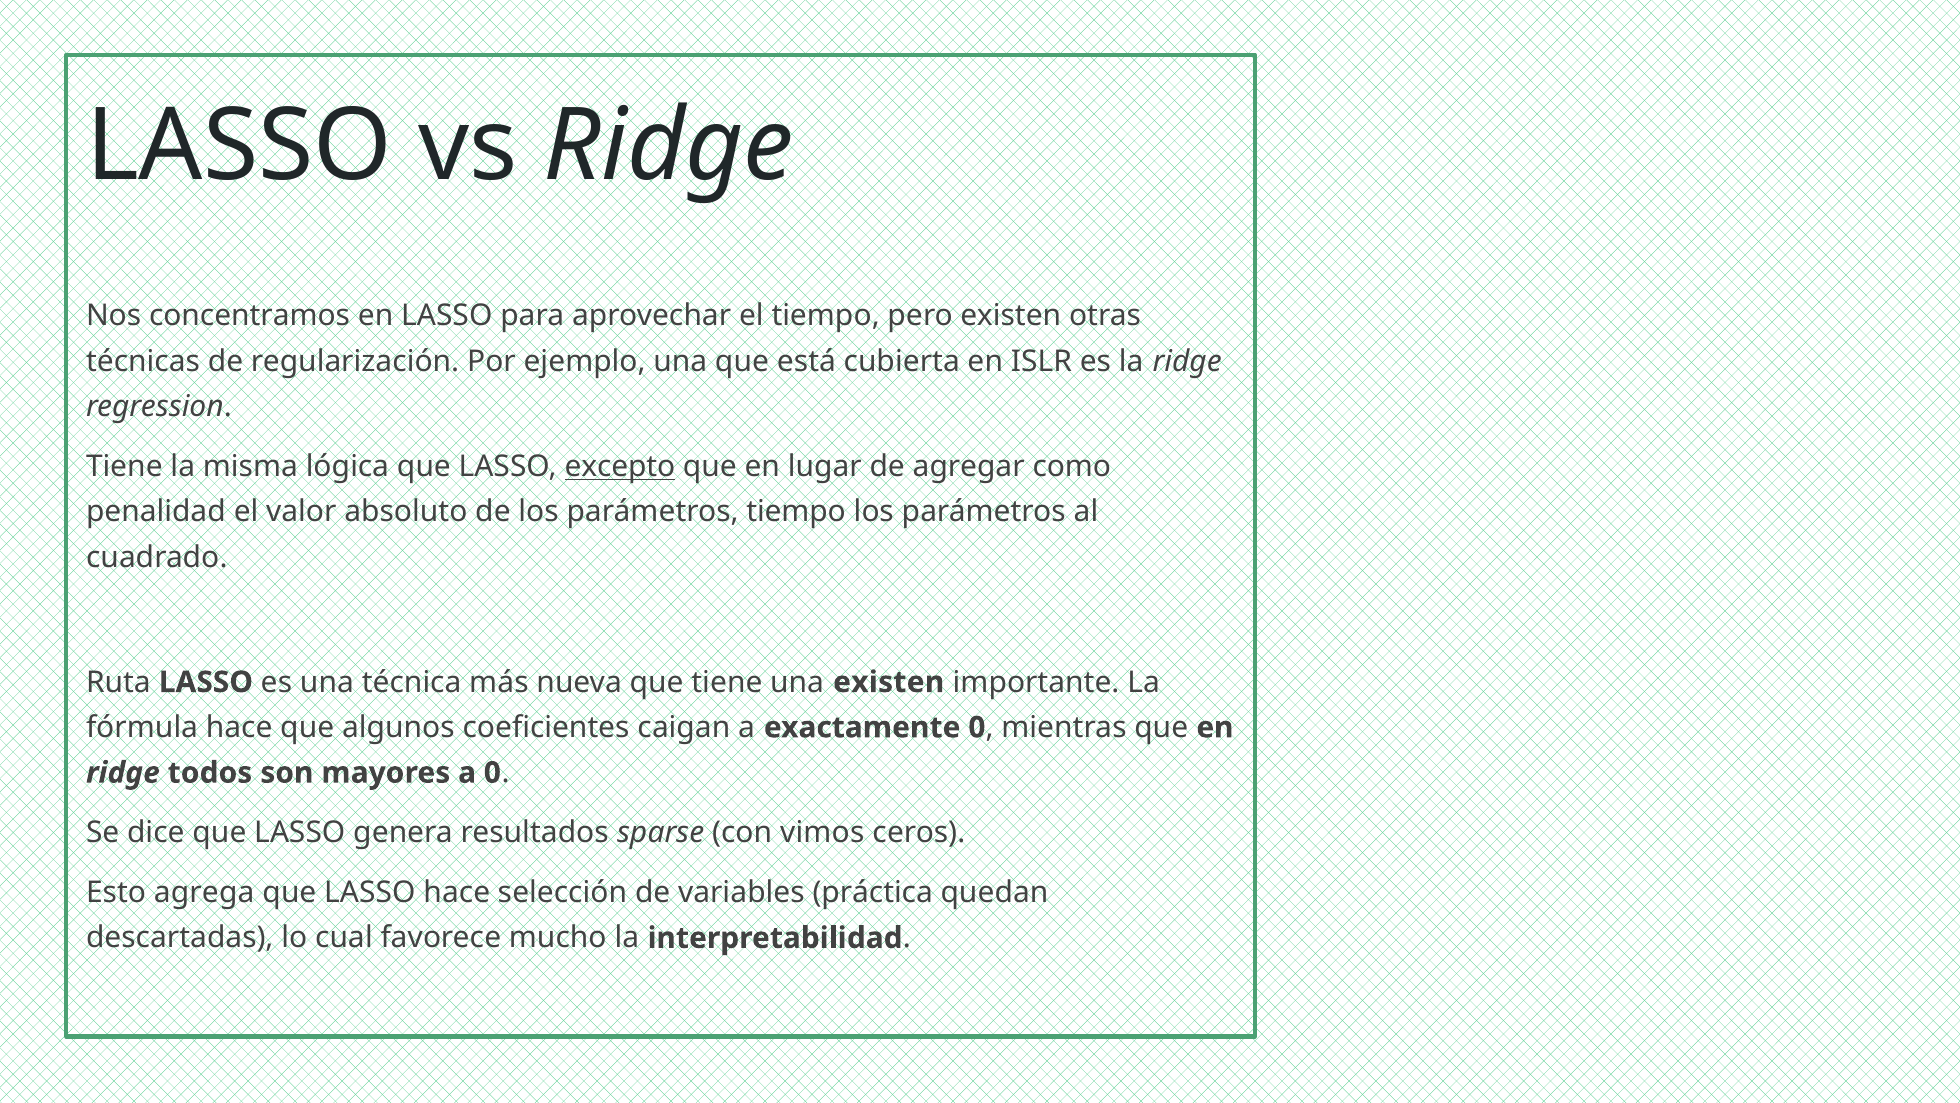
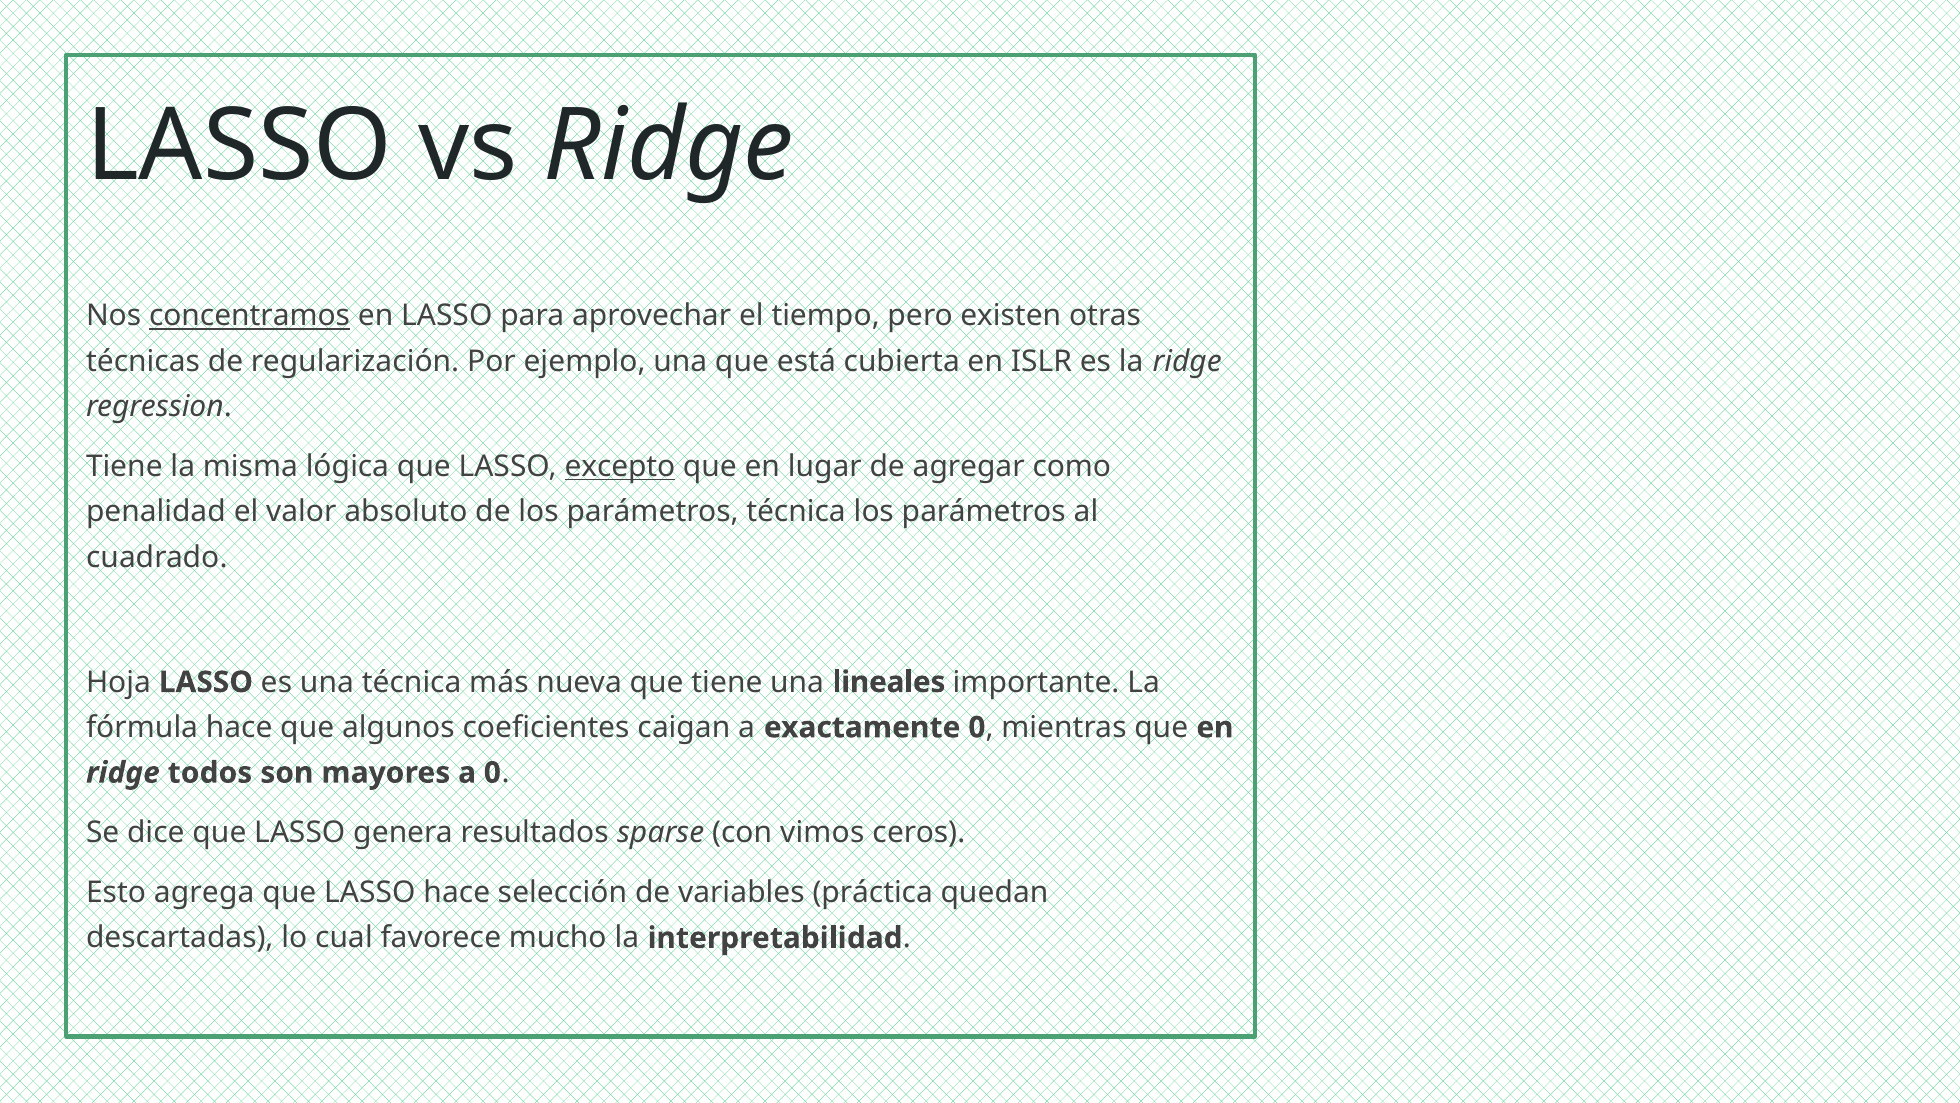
concentramos underline: none -> present
parámetros tiempo: tiempo -> técnica
Ruta: Ruta -> Hoja
una existen: existen -> lineales
